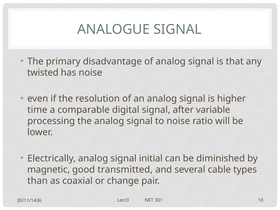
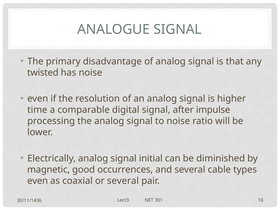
variable: variable -> impulse
transmitted: transmitted -> occurrences
than at (37, 181): than -> even
or change: change -> several
